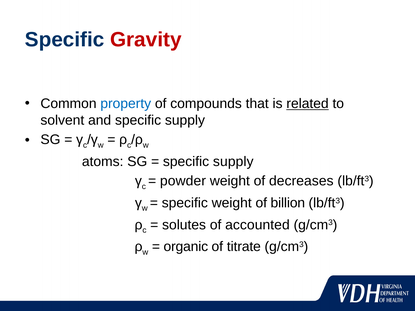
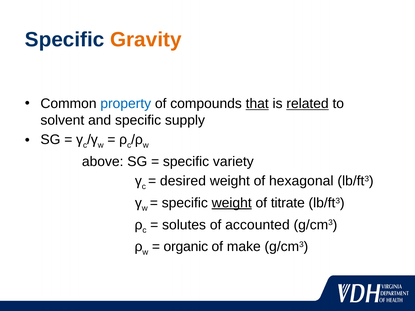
Gravity colour: red -> orange
that underline: none -> present
atoms: atoms -> above
supply at (233, 162): supply -> variety
powder: powder -> desired
decreases: decreases -> hexagonal
weight at (232, 203) underline: none -> present
billion: billion -> titrate
titrate: titrate -> make
